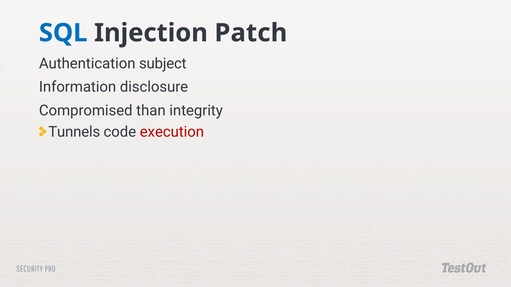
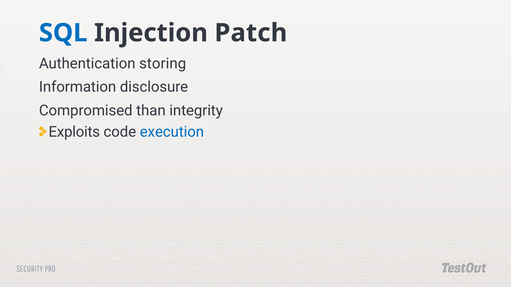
subject: subject -> storing
Tunnels: Tunnels -> Exploits
execution colour: red -> blue
